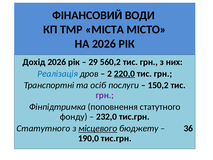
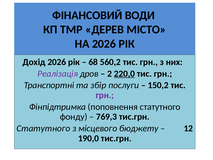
МІСТА: МІСТА -> ДЕРЕВ
29: 29 -> 68
Реалізація colour: blue -> purple
осіб: осіб -> збір
232,0: 232,0 -> 769,3
місцевого underline: present -> none
36: 36 -> 12
